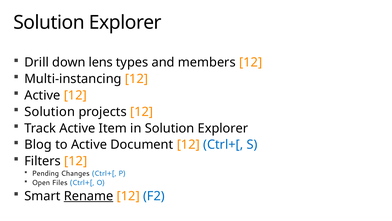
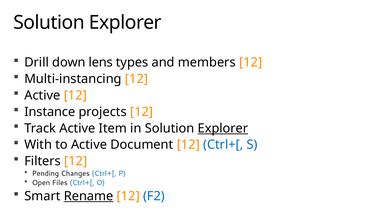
Solution at (50, 112): Solution -> Instance
Explorer at (223, 128) underline: none -> present
Blog: Blog -> With
